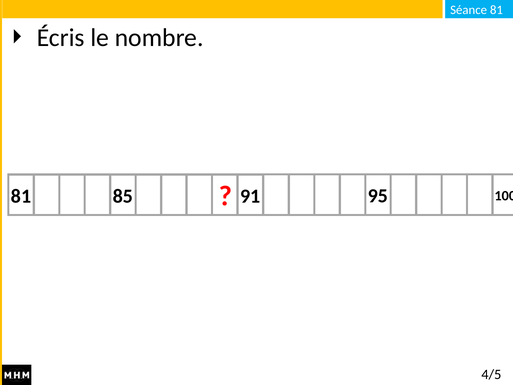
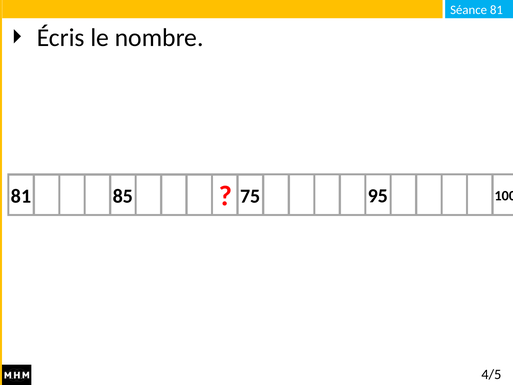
91: 91 -> 75
